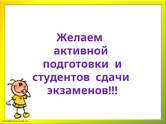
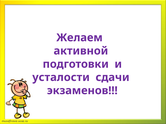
студентов: студентов -> усталости
